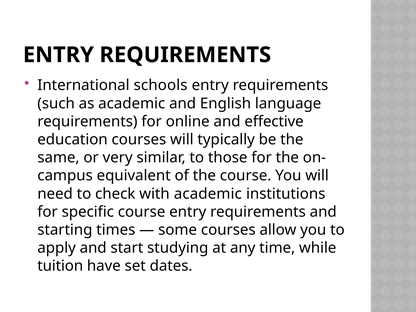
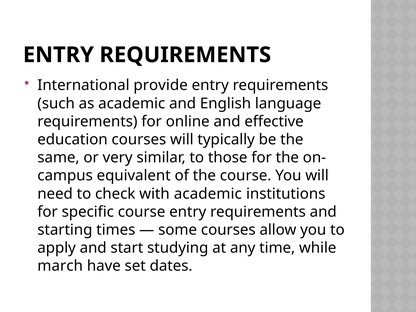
schools: schools -> provide
tuition: tuition -> march
